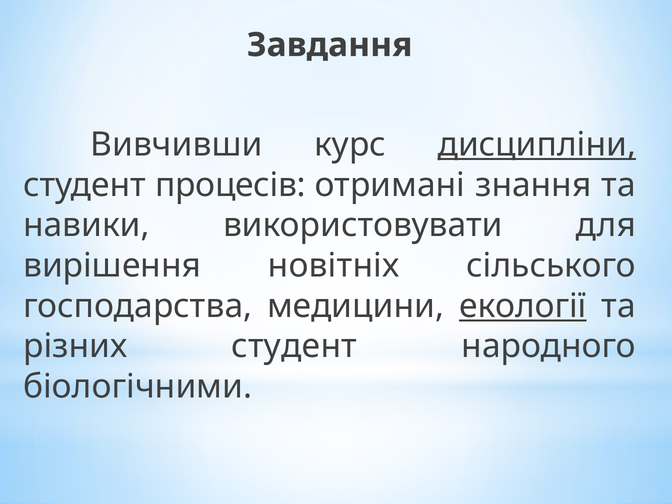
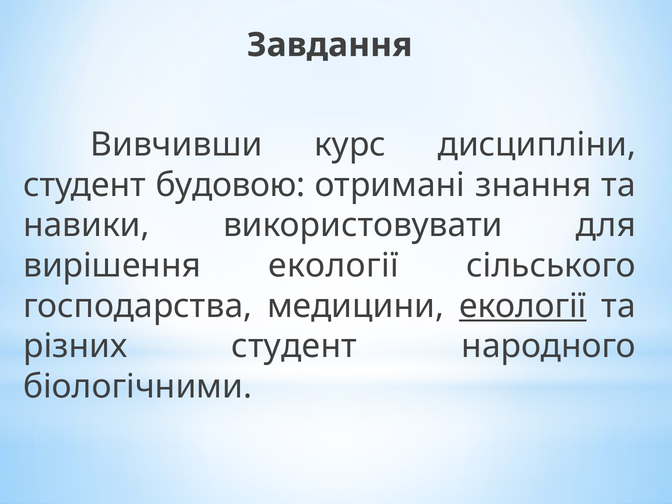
дисципліни underline: present -> none
процесів: процесів -> будовою
вирішення новітніх: новітніх -> екології
